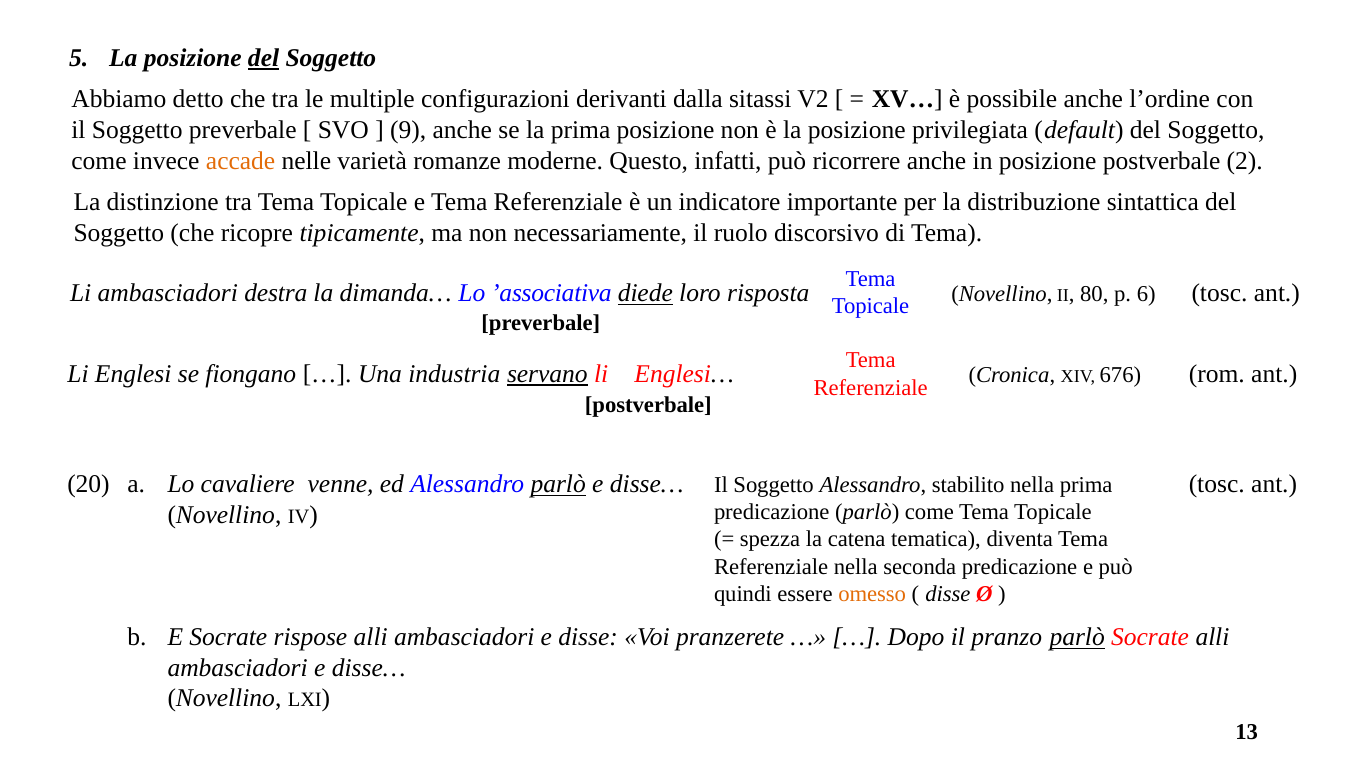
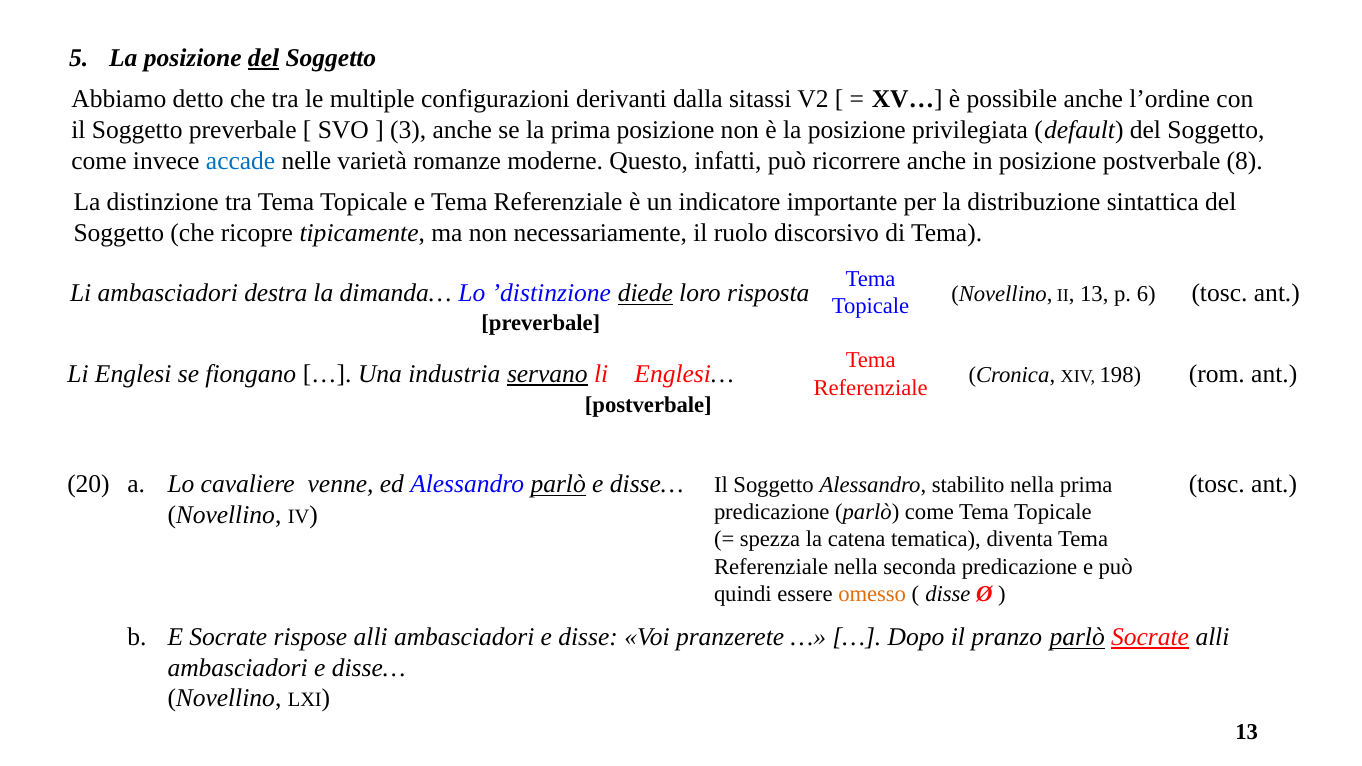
9: 9 -> 3
accade colour: orange -> blue
2: 2 -> 8
’associativa: ’associativa -> ’distinzione
80 at (1094, 294): 80 -> 13
676: 676 -> 198
Socrate at (1150, 637) underline: none -> present
